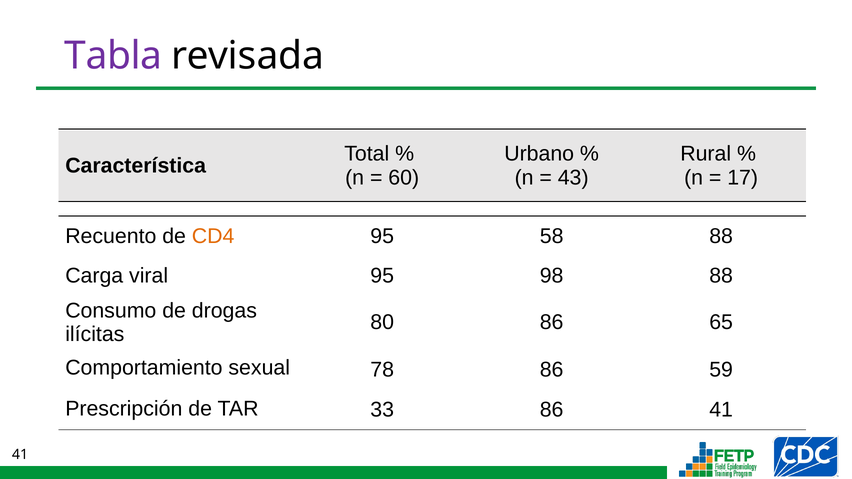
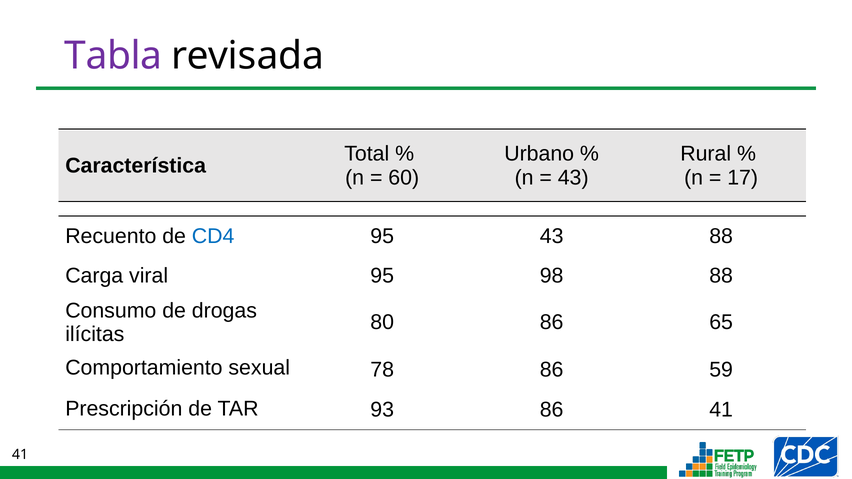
CD4 colour: orange -> blue
95 58: 58 -> 43
33: 33 -> 93
